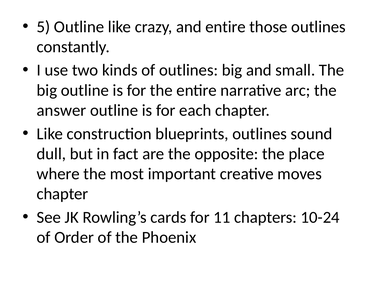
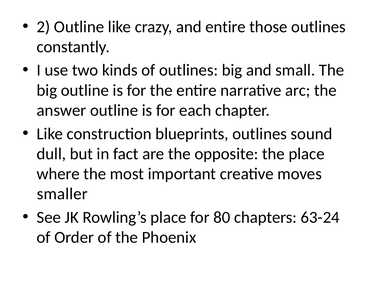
5: 5 -> 2
chapter at (62, 194): chapter -> smaller
Rowling’s cards: cards -> place
11: 11 -> 80
10-24: 10-24 -> 63-24
